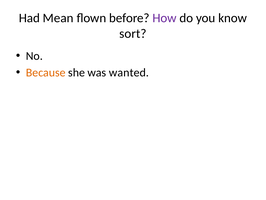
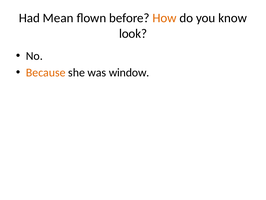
How colour: purple -> orange
sort: sort -> look
wanted: wanted -> window
